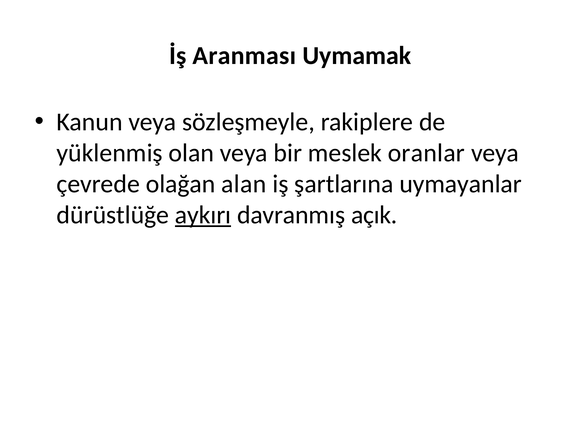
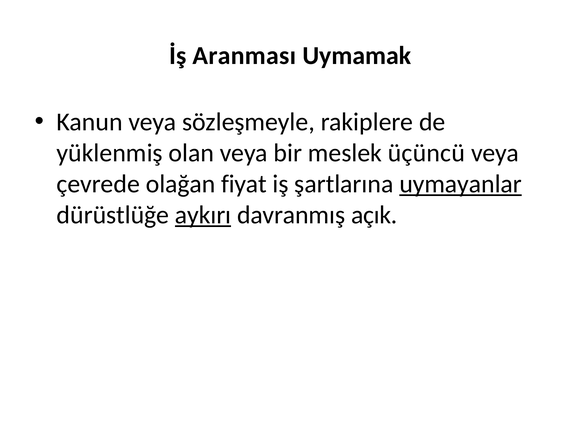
oranlar: oranlar -> üçüncü
alan: alan -> fiyat
uymayanlar underline: none -> present
